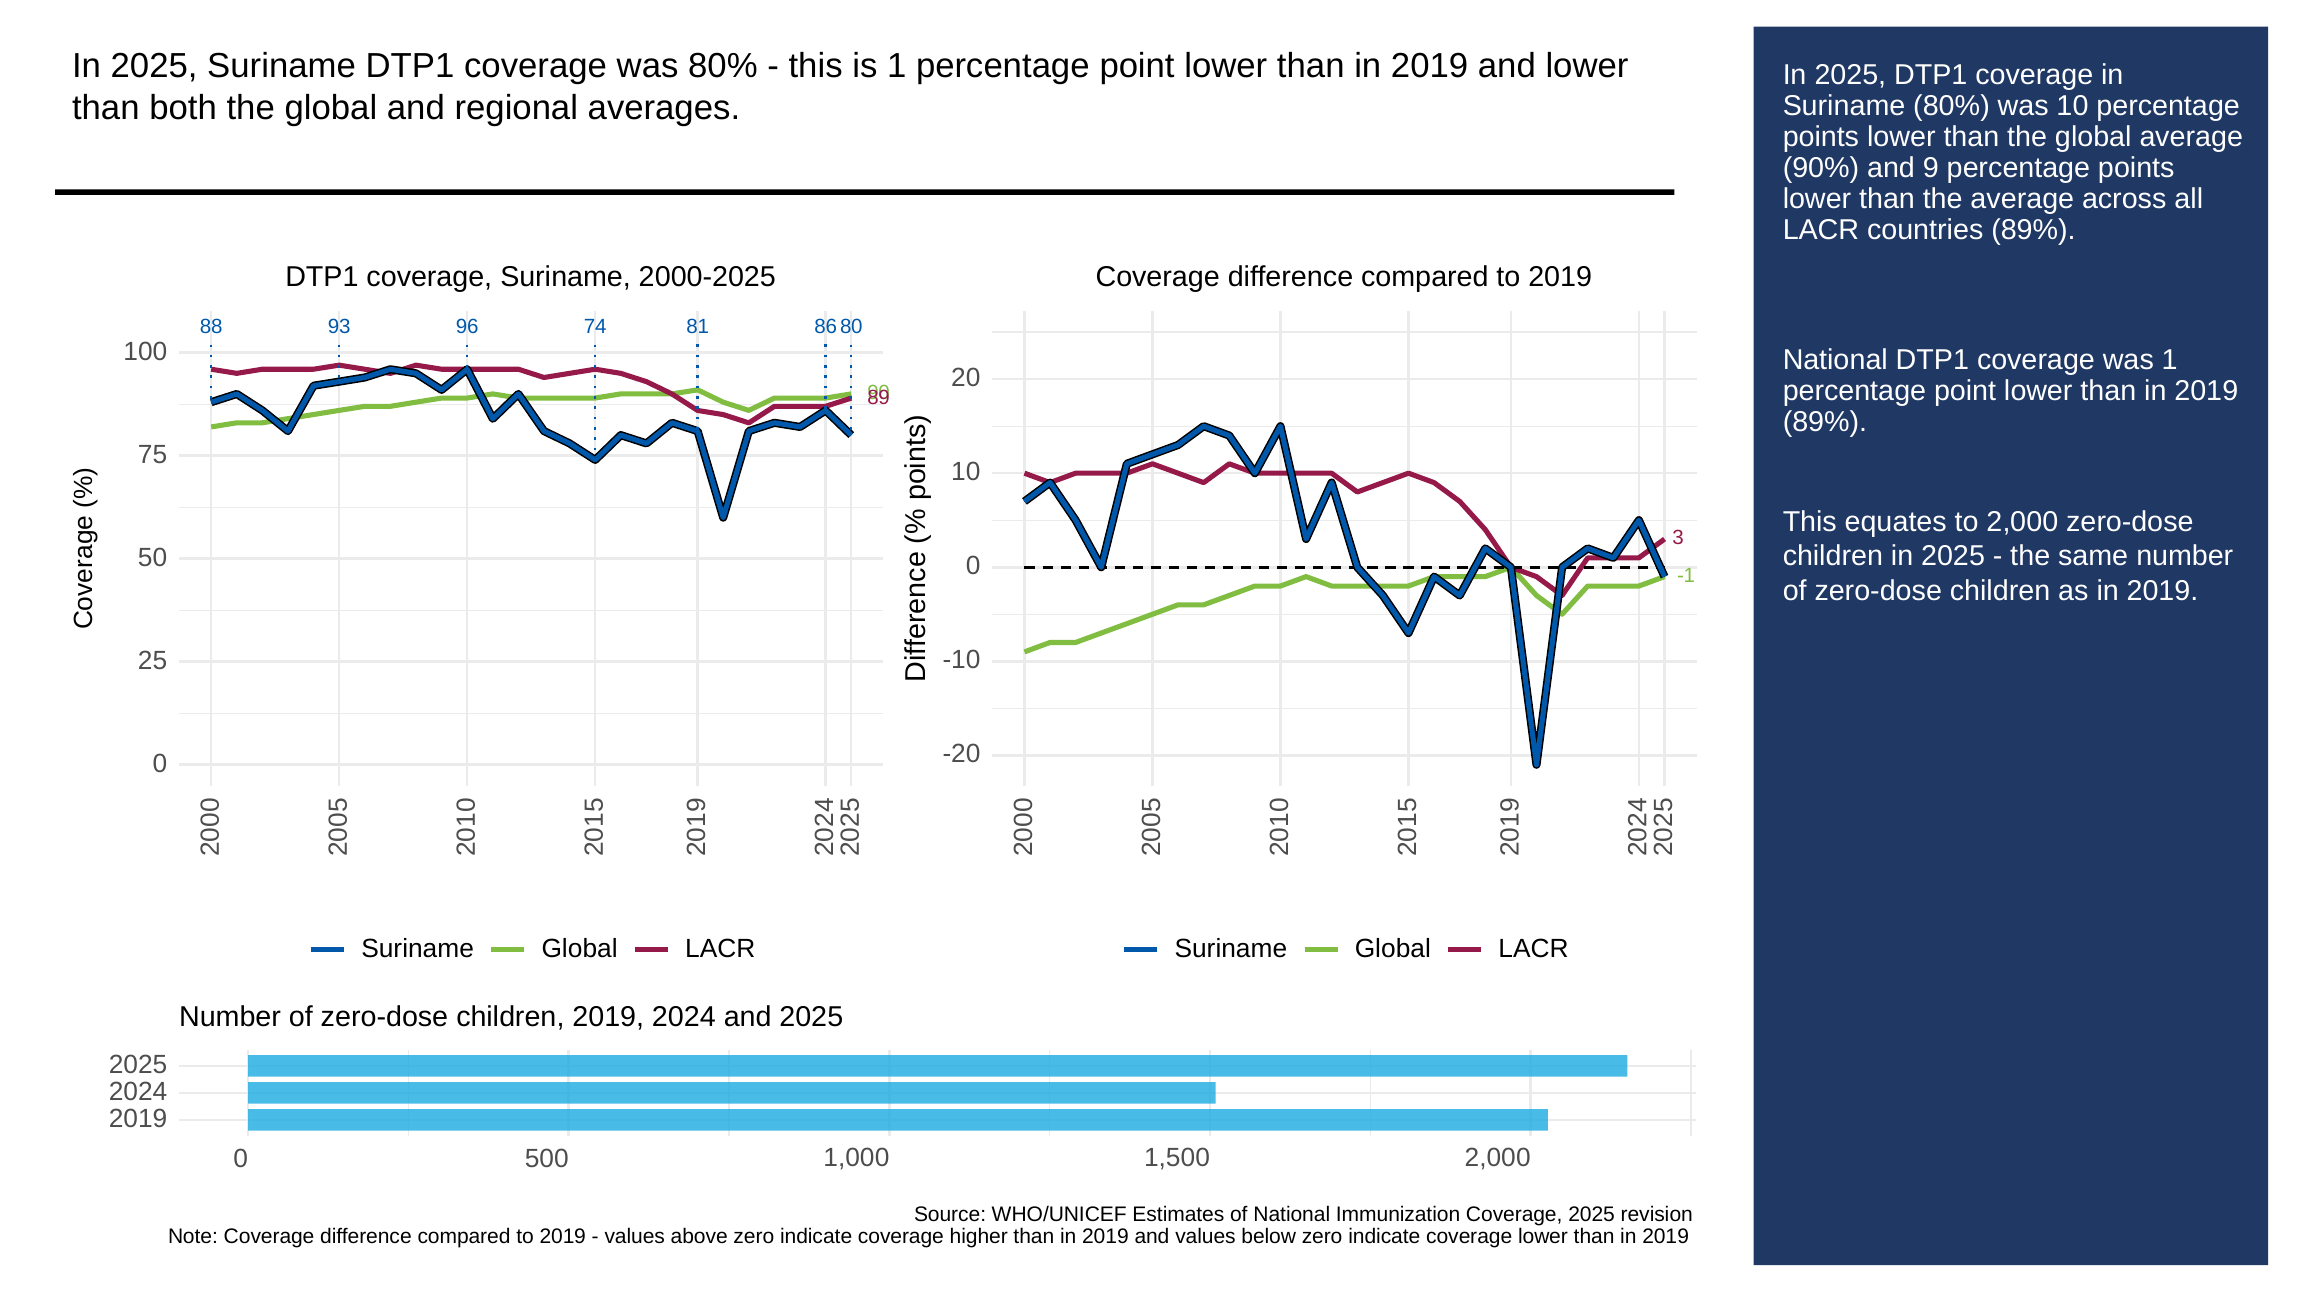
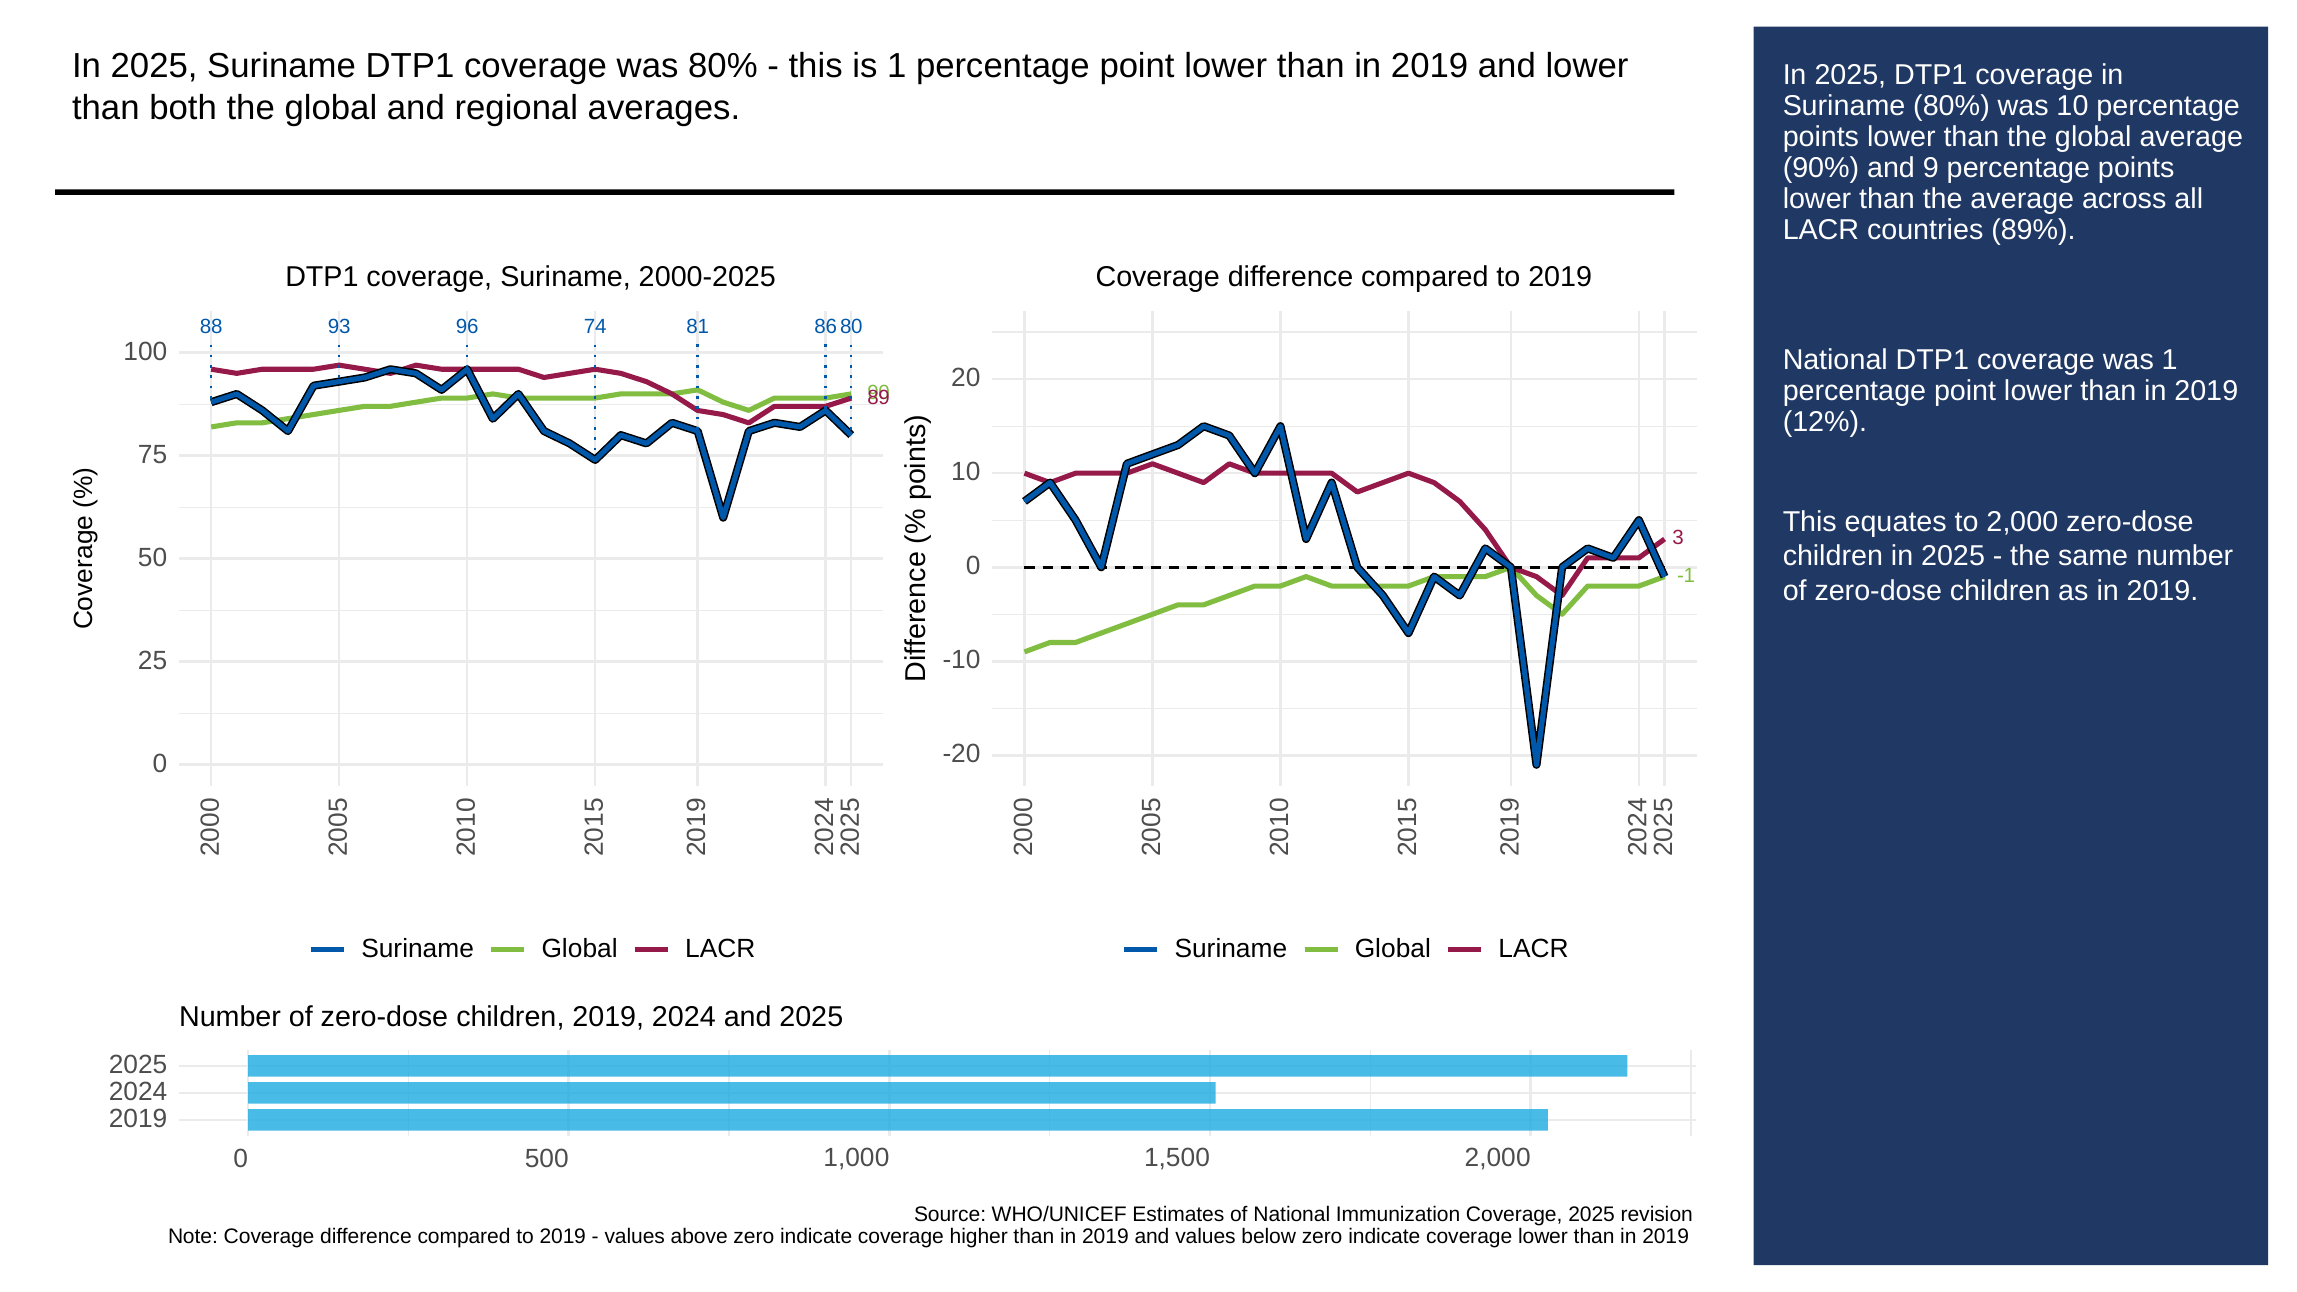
89% at (1825, 422): 89% -> 12%
